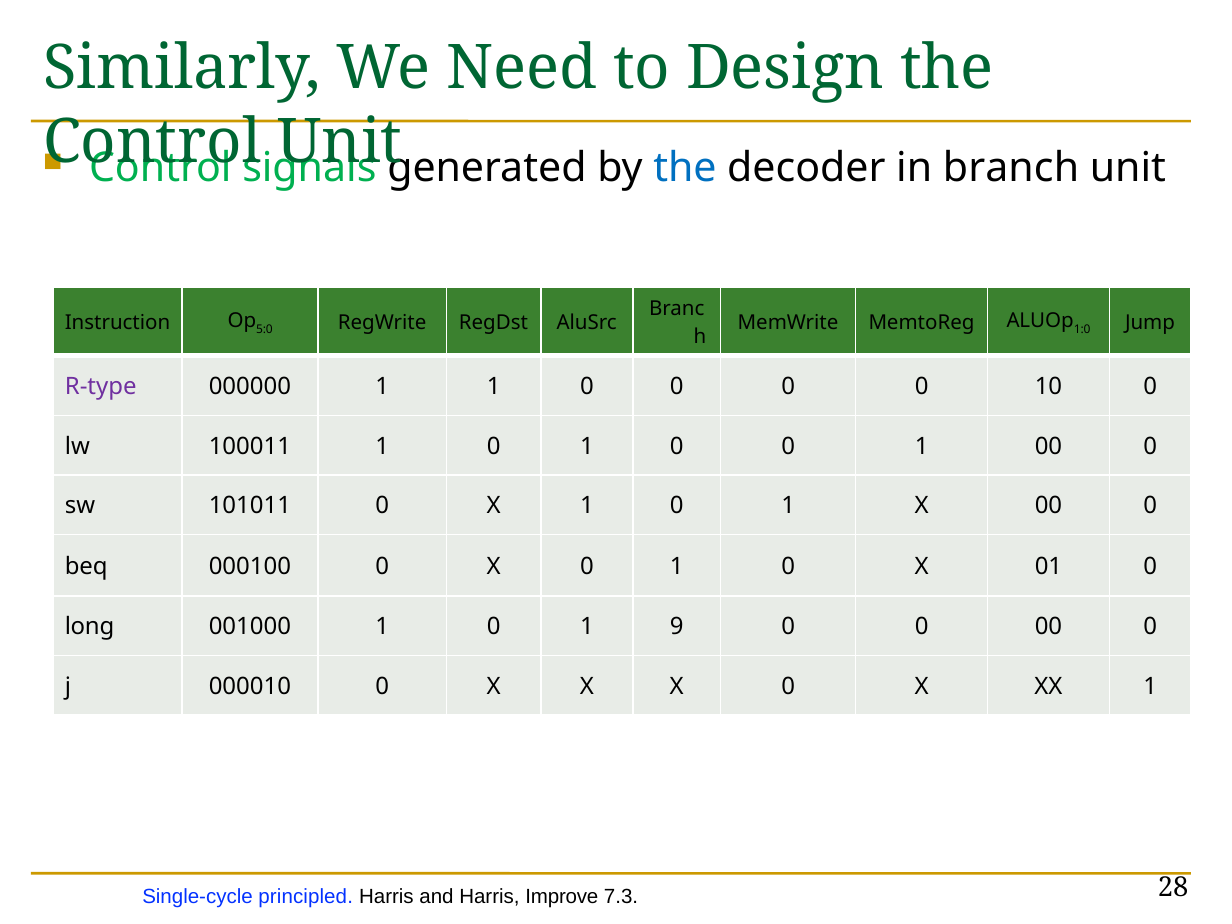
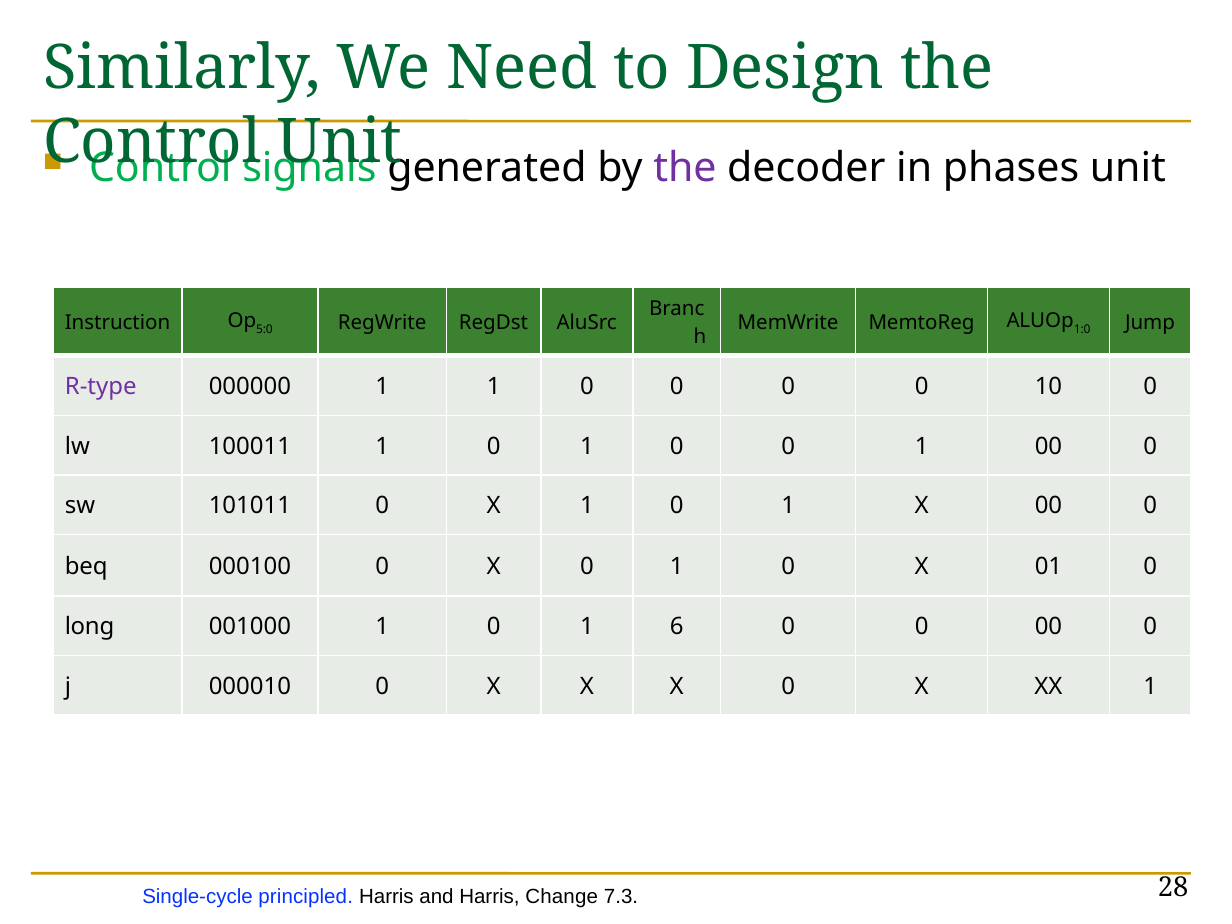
the at (685, 168) colour: blue -> purple
branch: branch -> phases
9: 9 -> 6
Improve: Improve -> Change
